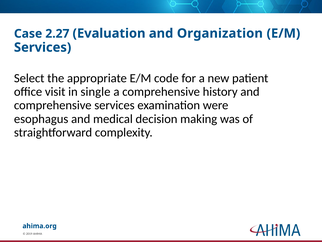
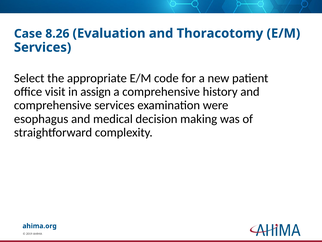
2.27: 2.27 -> 8.26
Organization: Organization -> Thoracotomy
single: single -> assign
